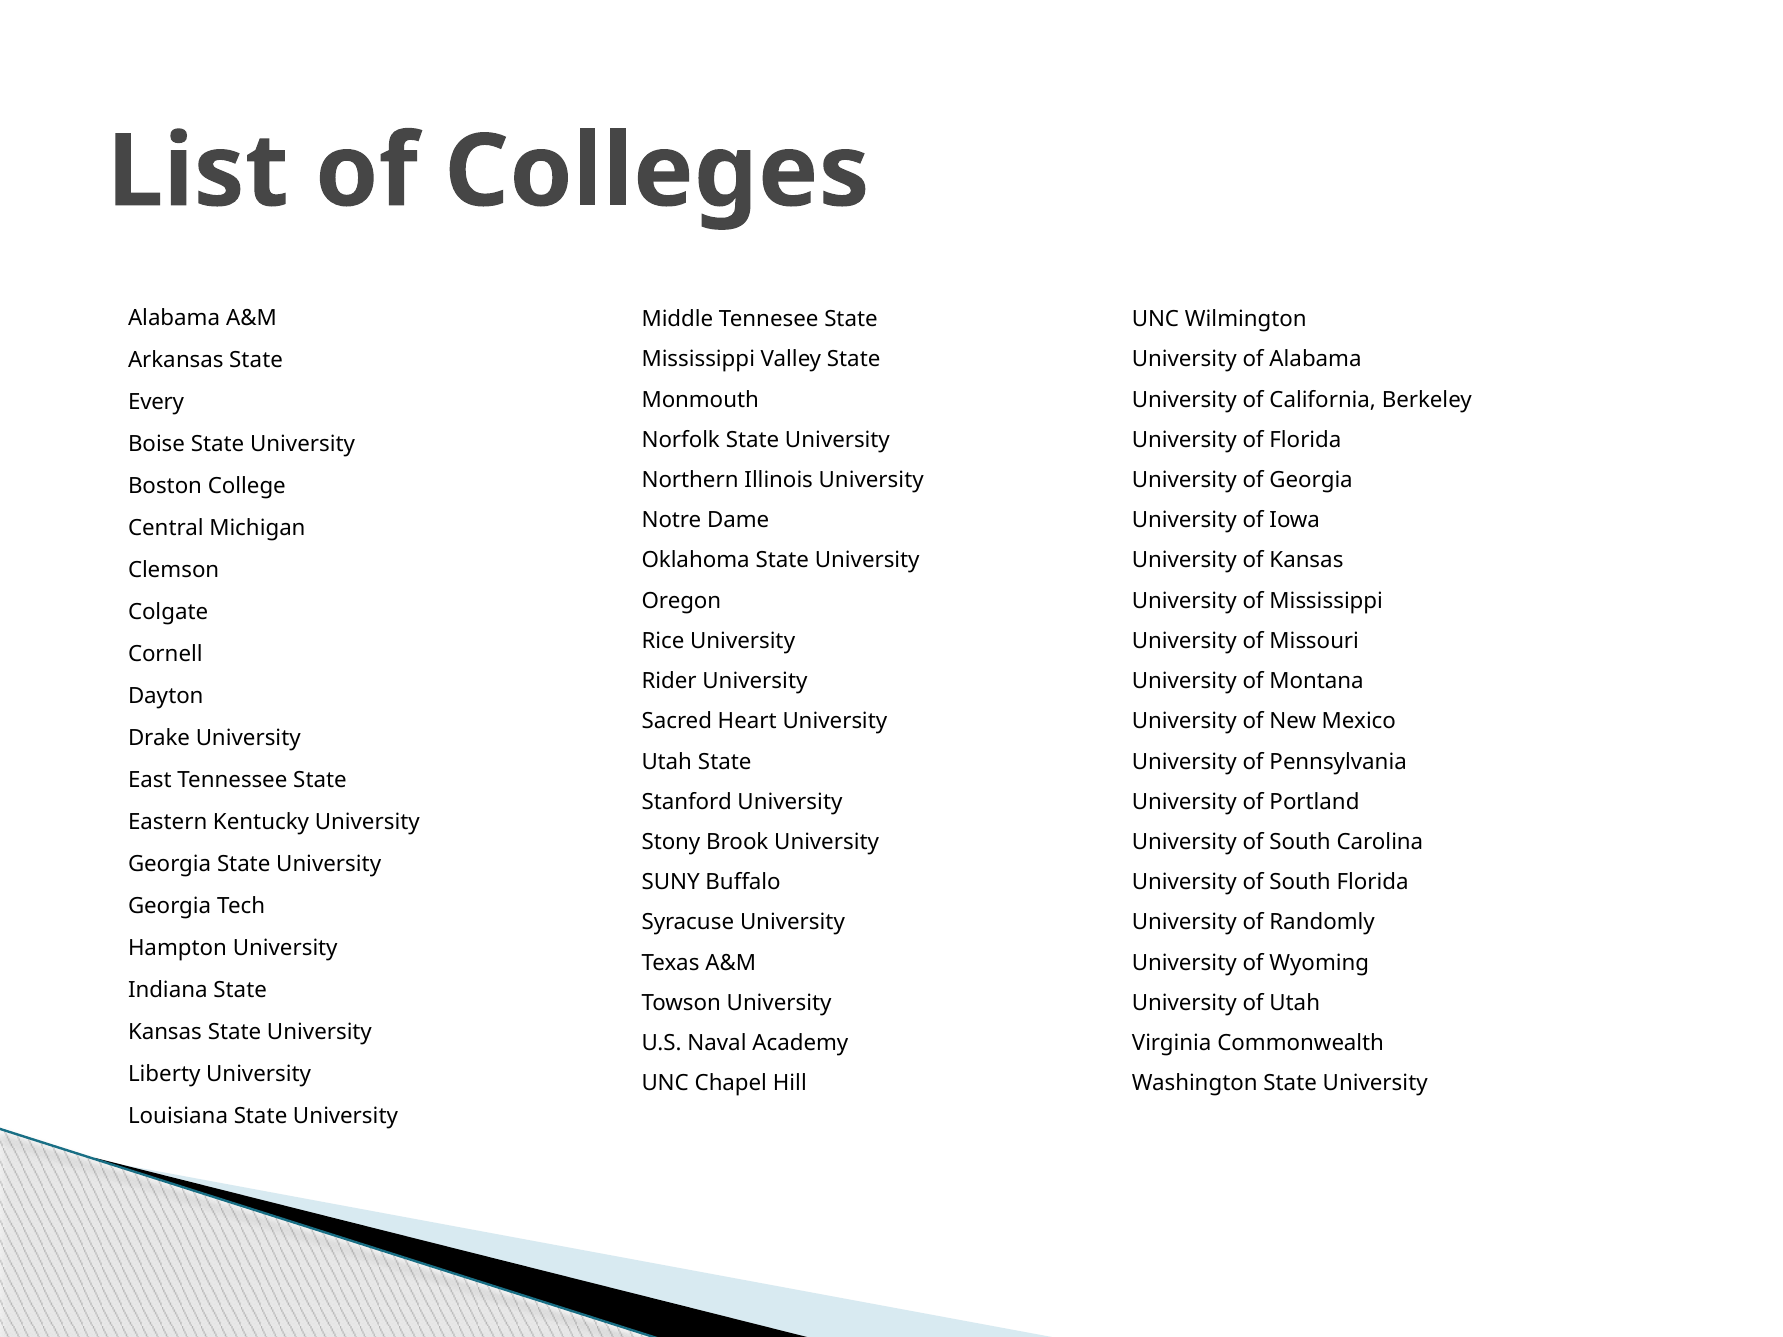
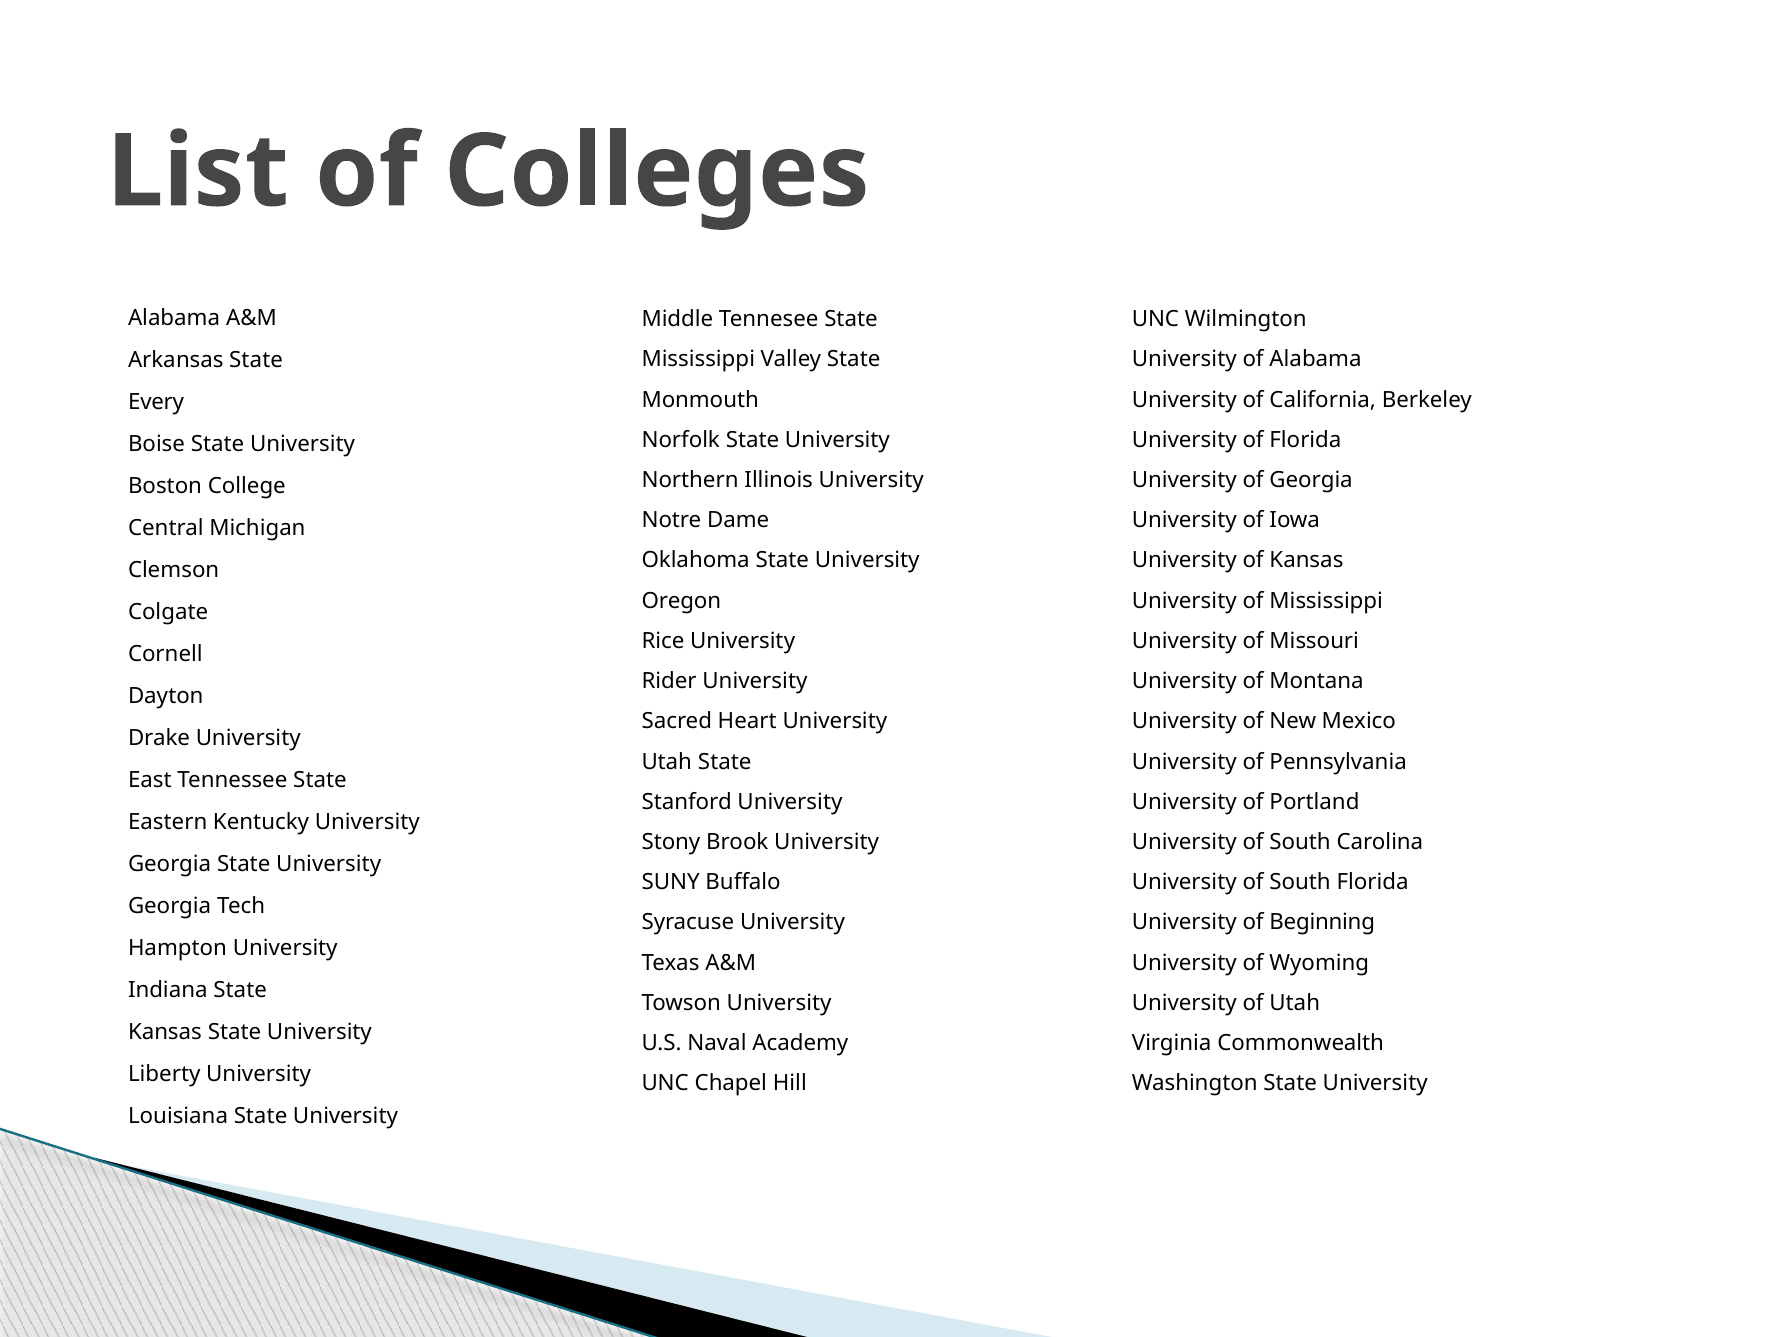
Randomly: Randomly -> Beginning
